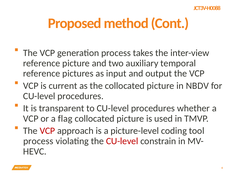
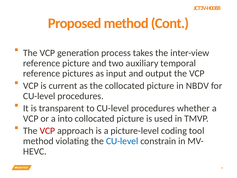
flag: flag -> into
process at (38, 141): process -> method
CU-level at (122, 141) colour: red -> blue
